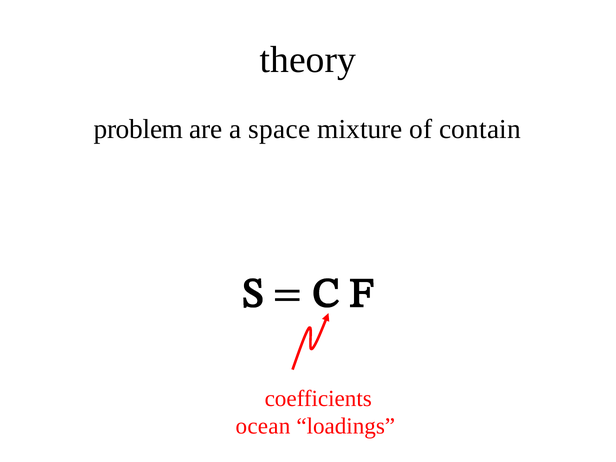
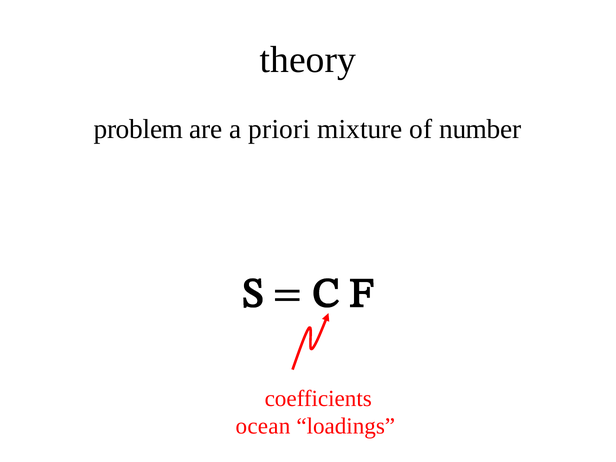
space: space -> priori
contain: contain -> number
